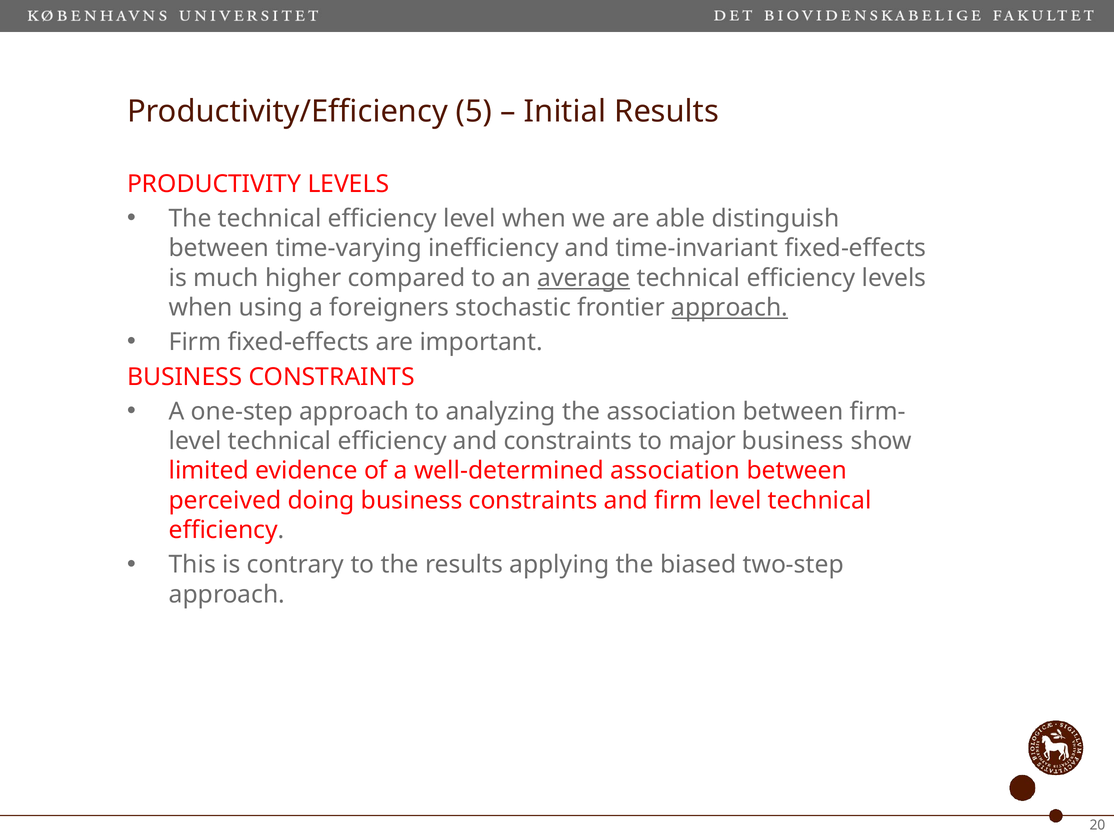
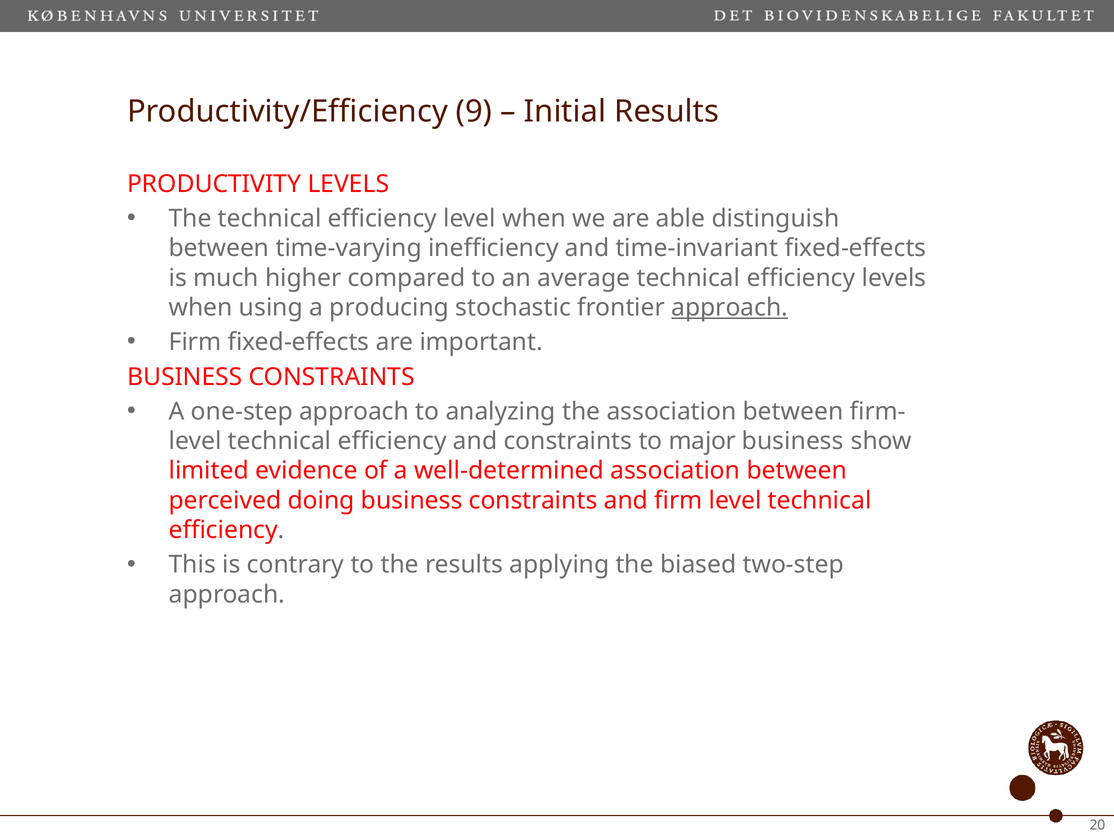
5: 5 -> 9
average underline: present -> none
foreigners: foreigners -> producing
